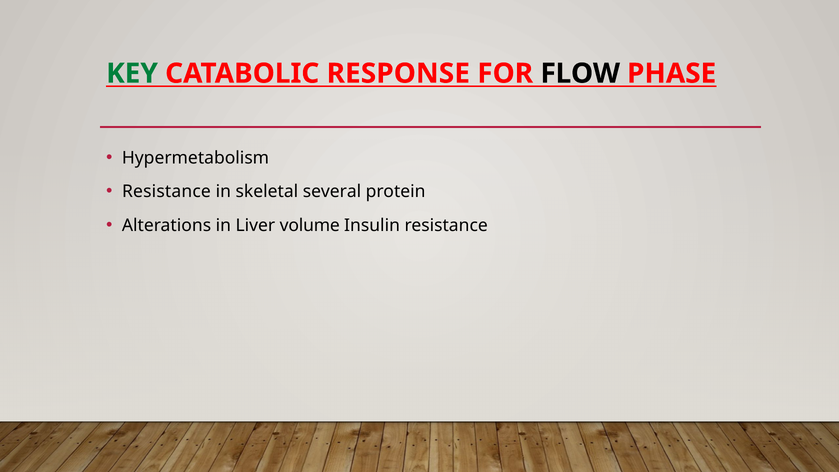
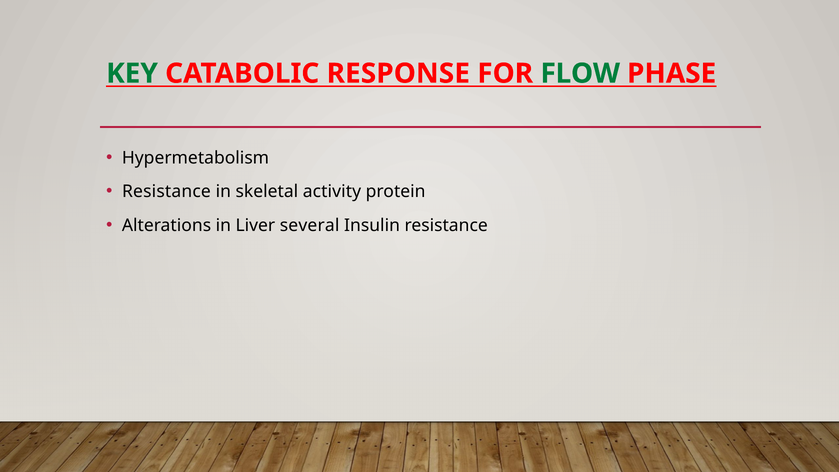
FLOW colour: black -> green
several: several -> activity
volume: volume -> several
